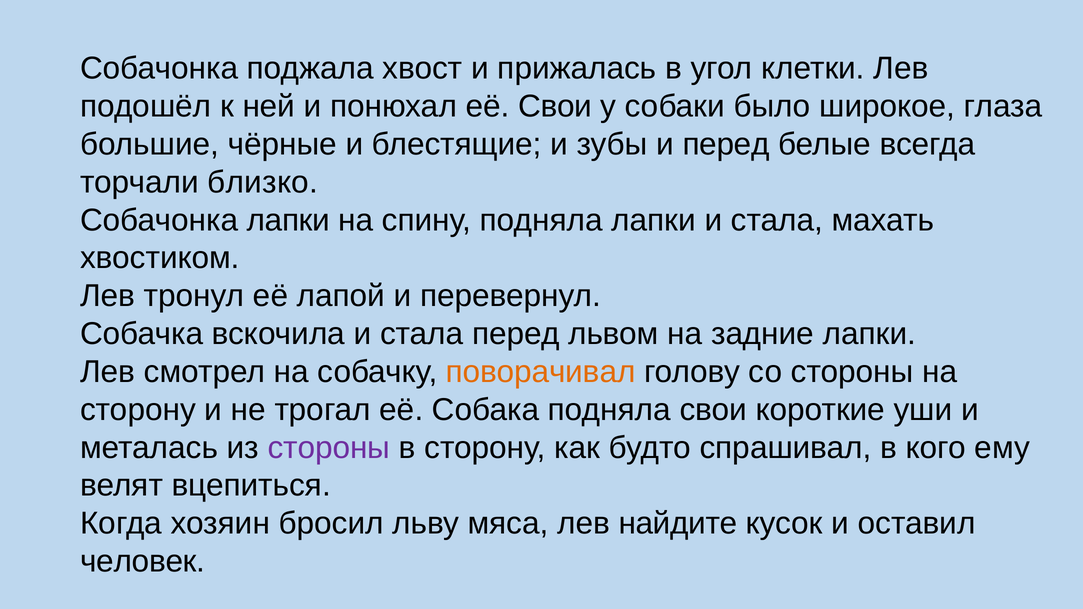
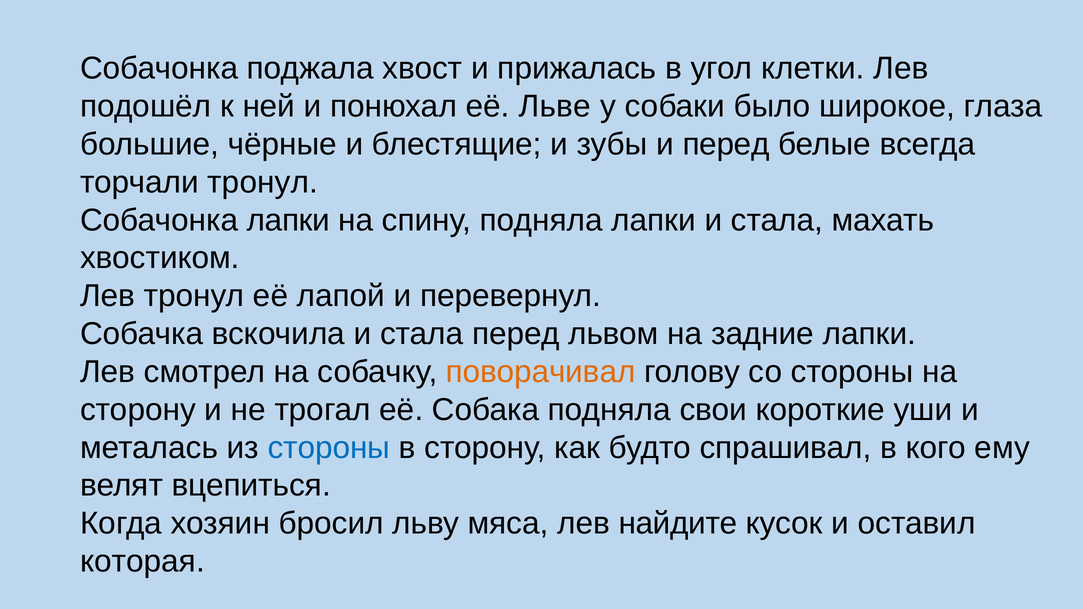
её Свои: Свои -> Льве
торчали близко: близко -> тронул
стороны at (329, 448) colour: purple -> blue
человек: человек -> которая
